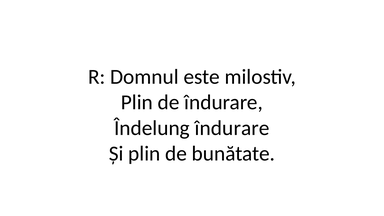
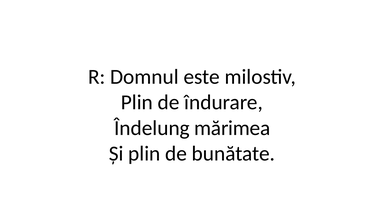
Îndelung îndurare: îndurare -> mărimea
